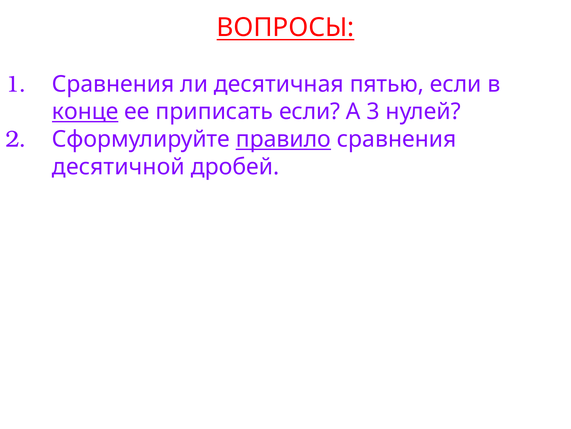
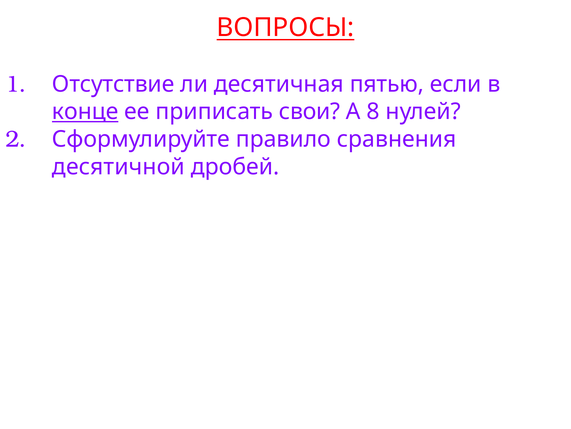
Сравнения at (113, 84): Сравнения -> Отсутствие
приписать если: если -> свои
3: 3 -> 8
правило underline: present -> none
